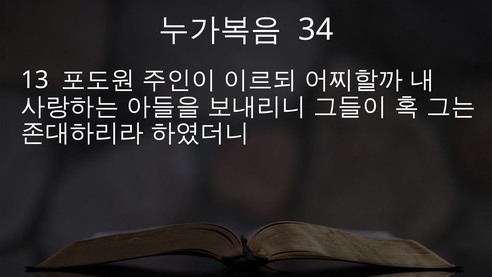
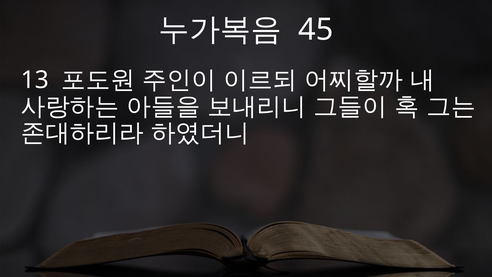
34: 34 -> 45
